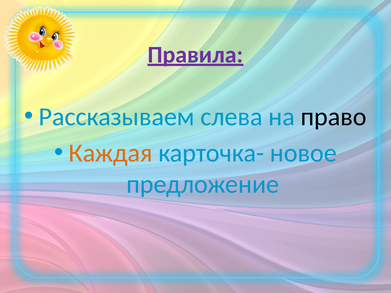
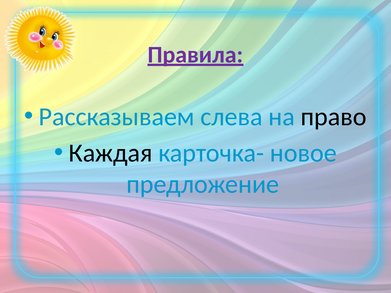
Каждая colour: orange -> black
